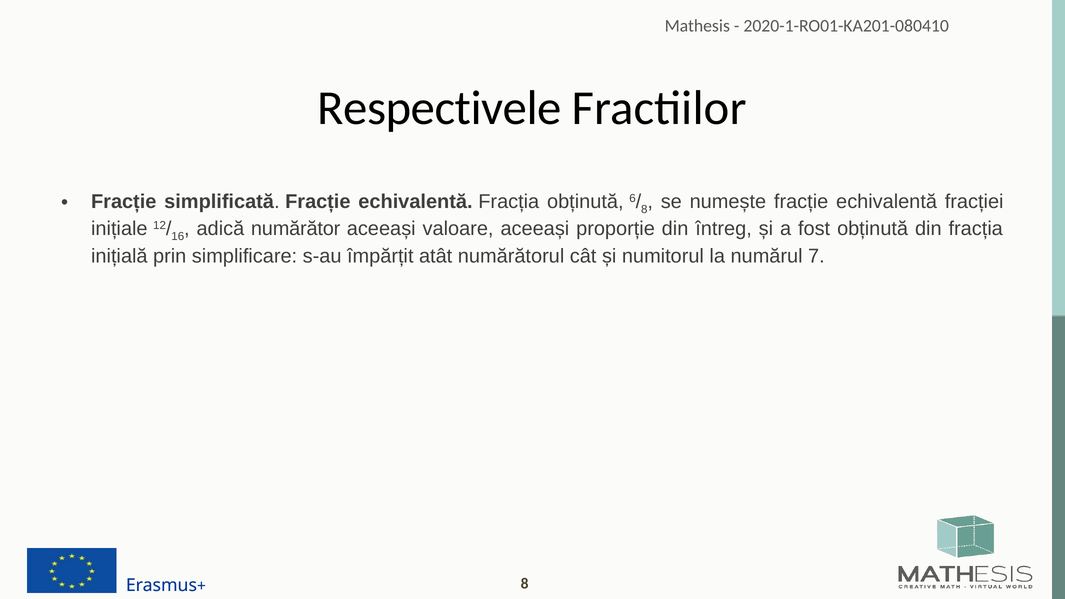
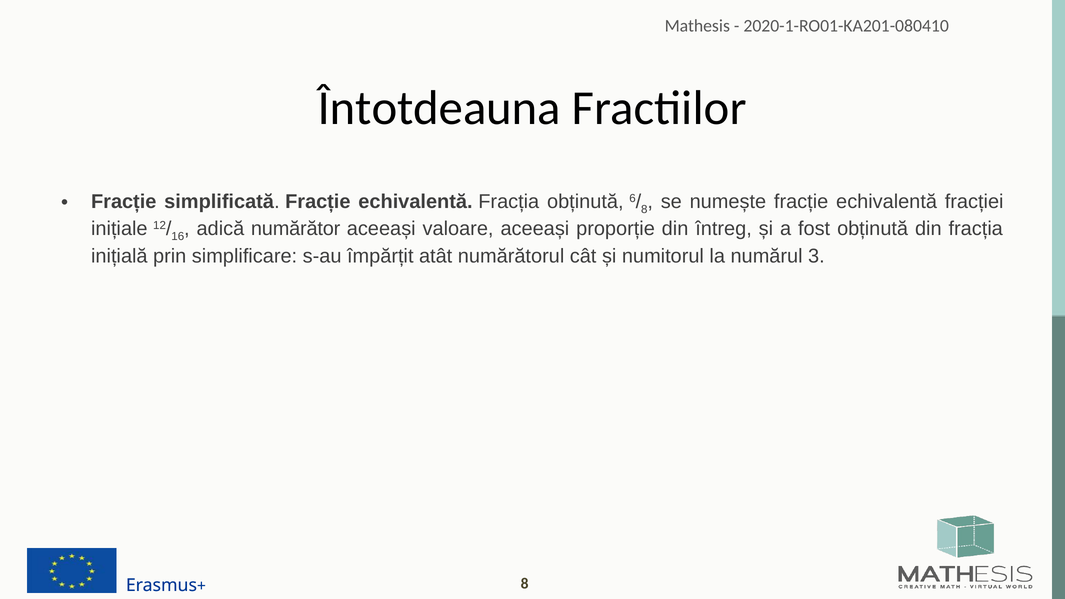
Respectivele: Respectivele -> Întotdeauna
7: 7 -> 3
